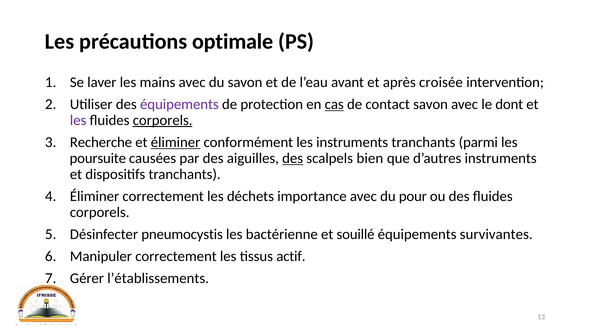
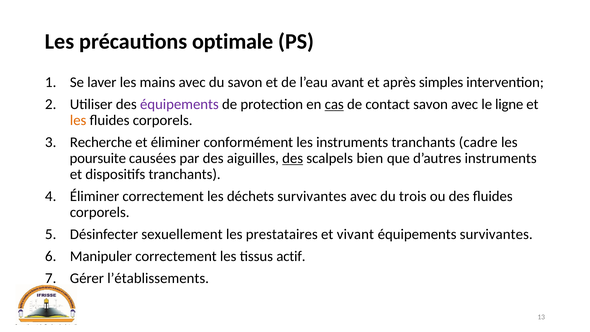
croisée: croisée -> simples
dont: dont -> ligne
les at (78, 120) colour: purple -> orange
corporels at (163, 120) underline: present -> none
éliminer at (176, 142) underline: present -> none
parmi: parmi -> cadre
déchets importance: importance -> survivantes
pour: pour -> trois
pneumocystis: pneumocystis -> sexuellement
bactérienne: bactérienne -> prestataires
souillé: souillé -> vivant
